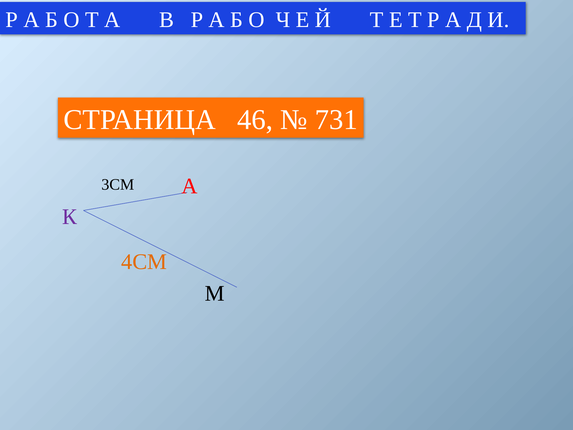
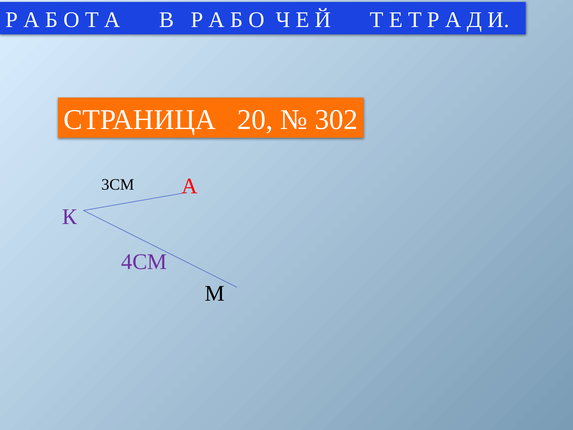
46: 46 -> 20
731: 731 -> 302
4СМ colour: orange -> purple
